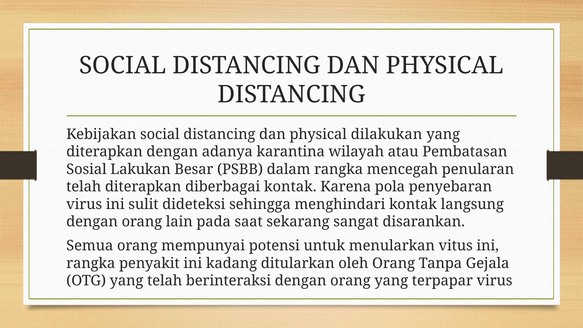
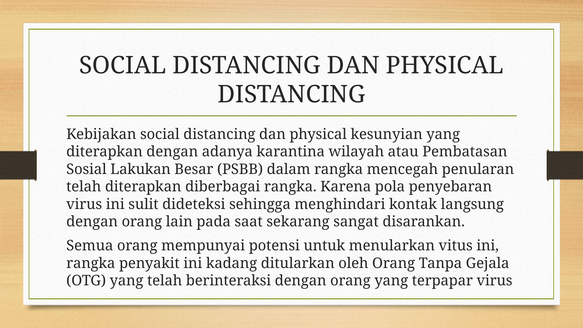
dilakukan: dilakukan -> kesunyian
diberbagai kontak: kontak -> rangka
